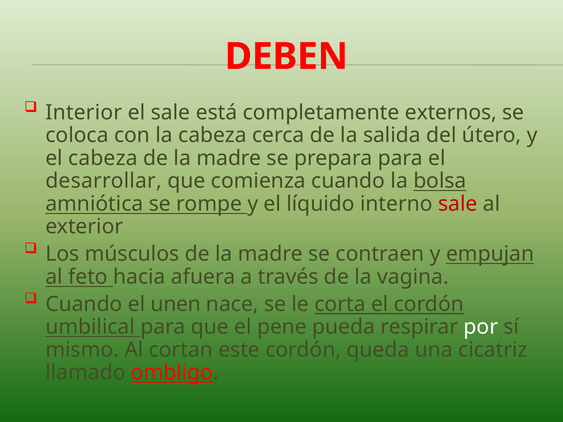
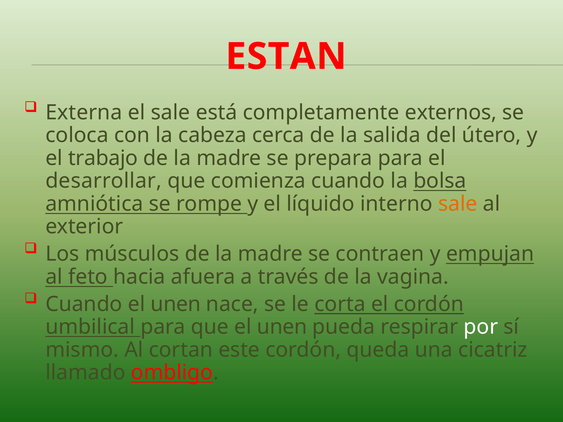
DEBEN: DEBEN -> ESTAN
Interior: Interior -> Externa
el cabeza: cabeza -> trabajo
sale at (458, 204) colour: red -> orange
que el pene: pene -> unen
